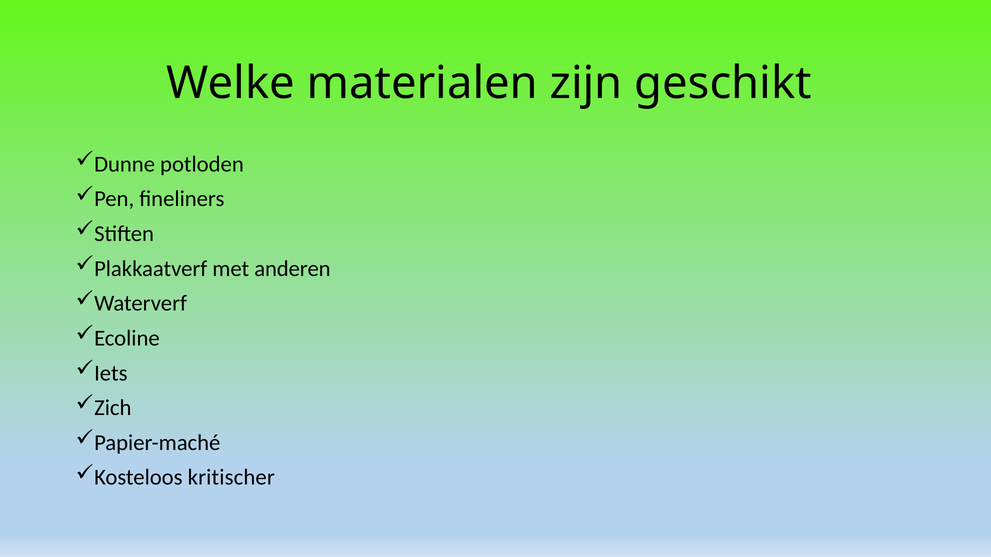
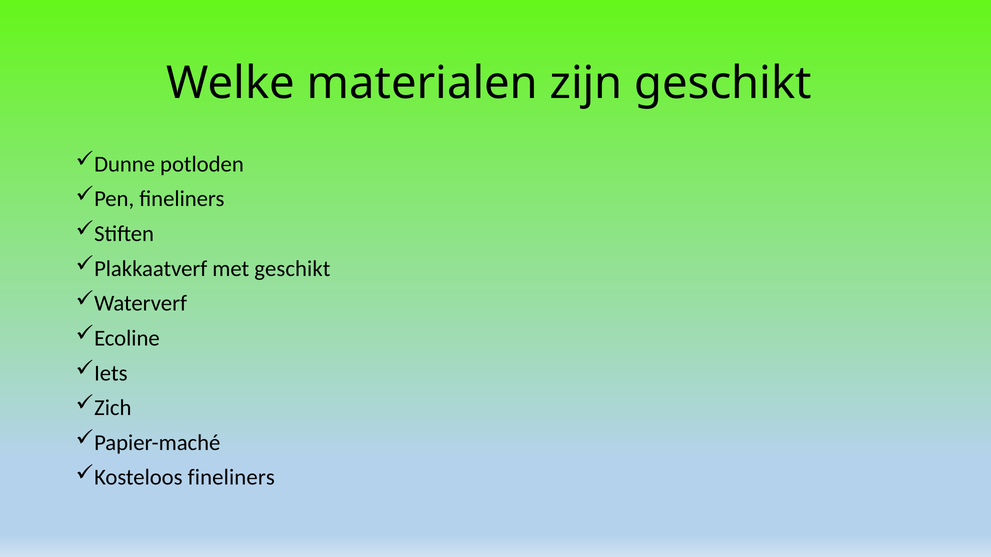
met anderen: anderen -> geschikt
Kosteloos kritischer: kritischer -> fineliners
